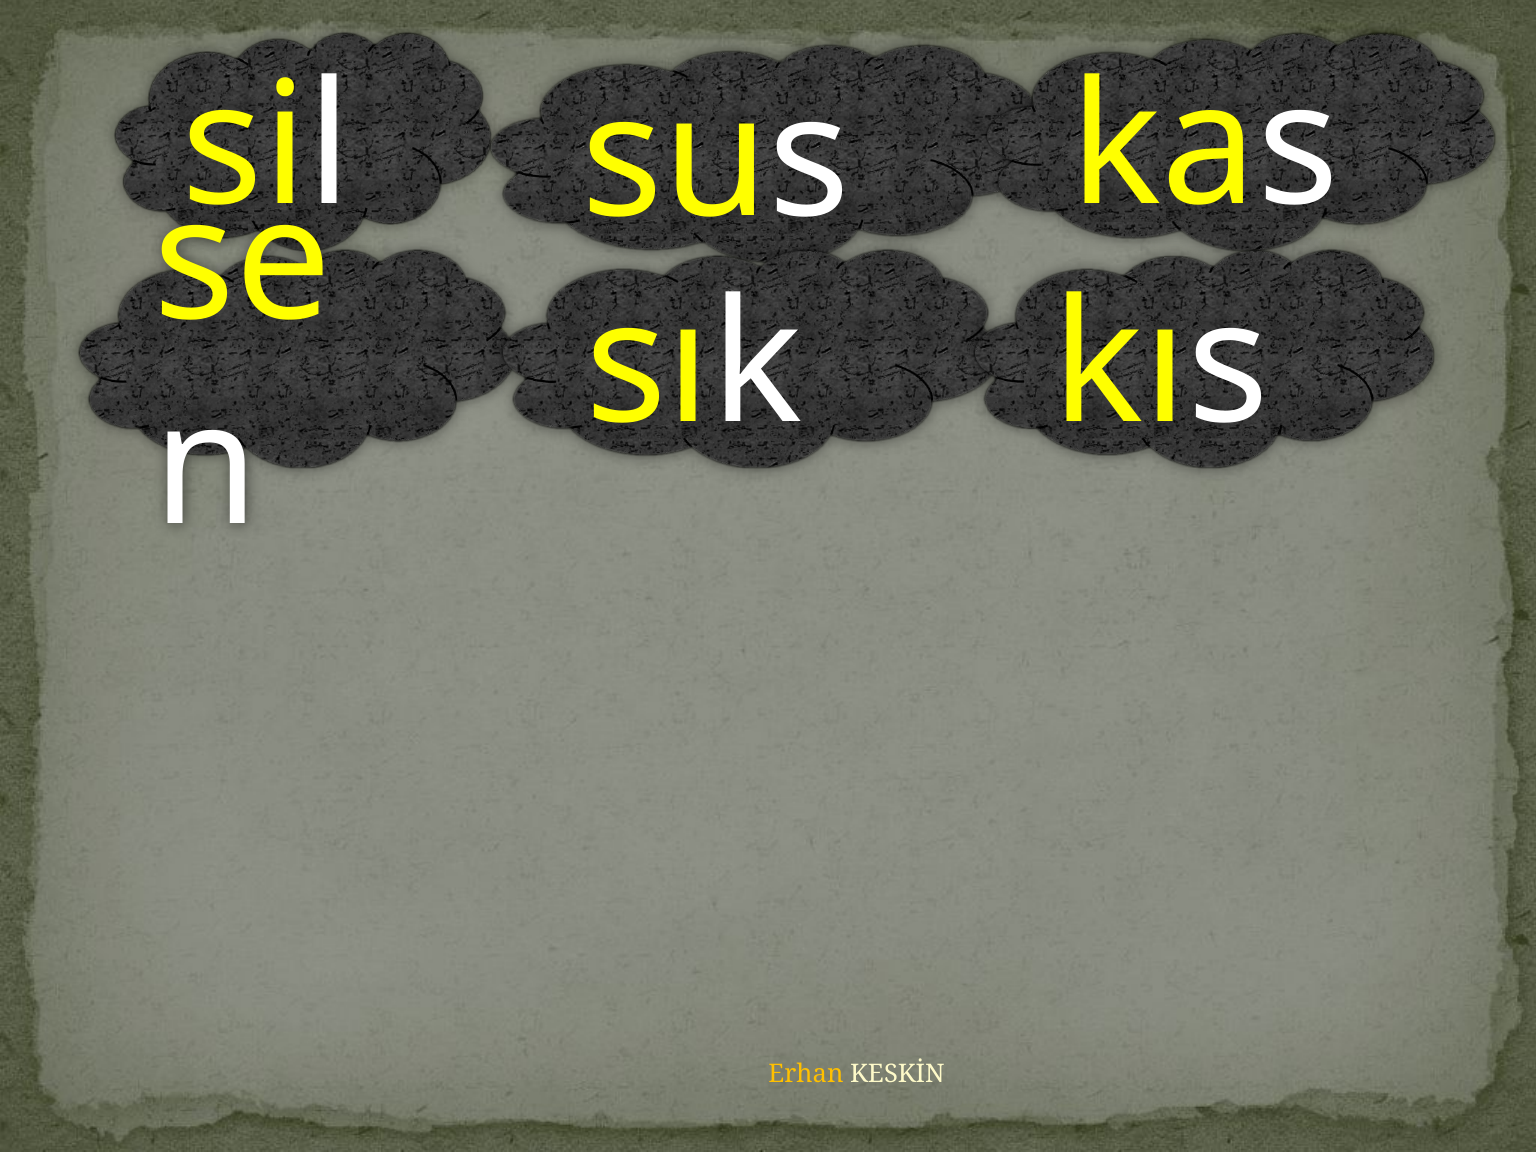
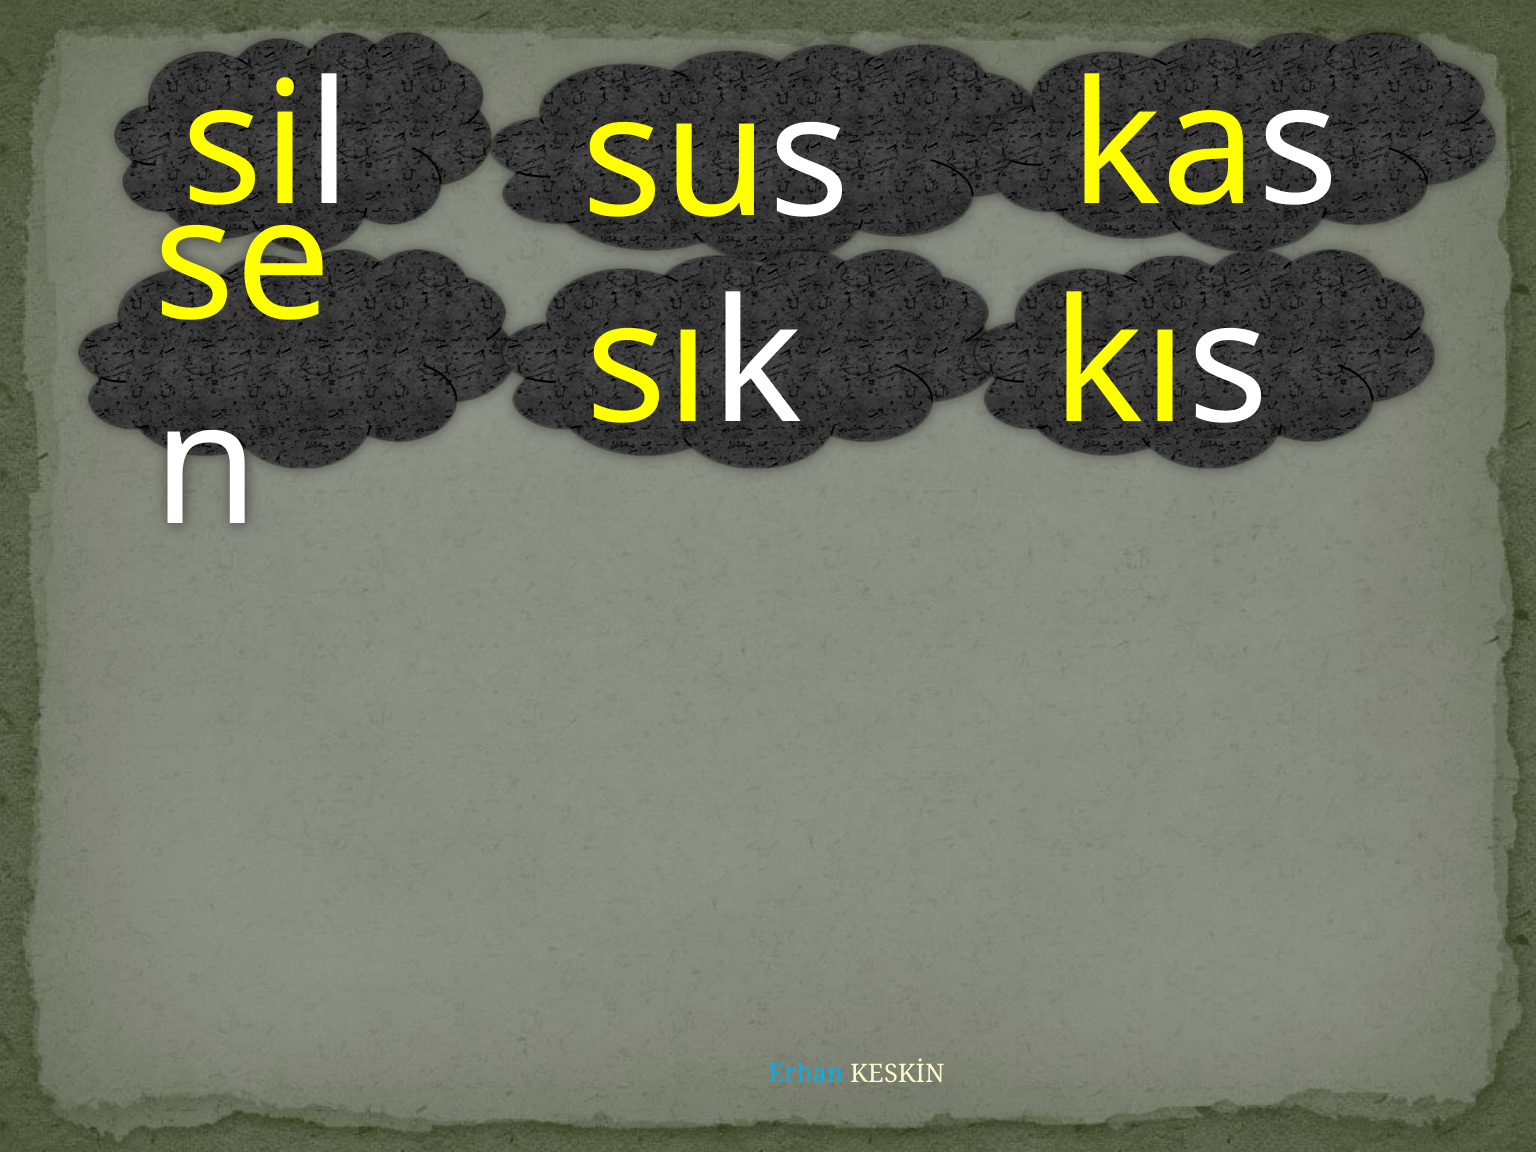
Erhan colour: yellow -> light blue
